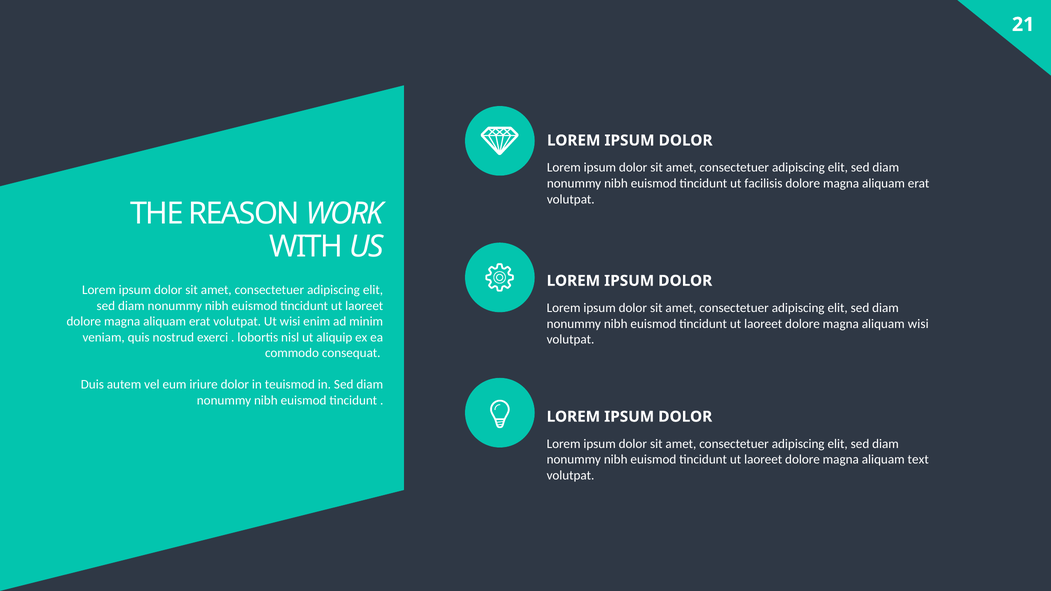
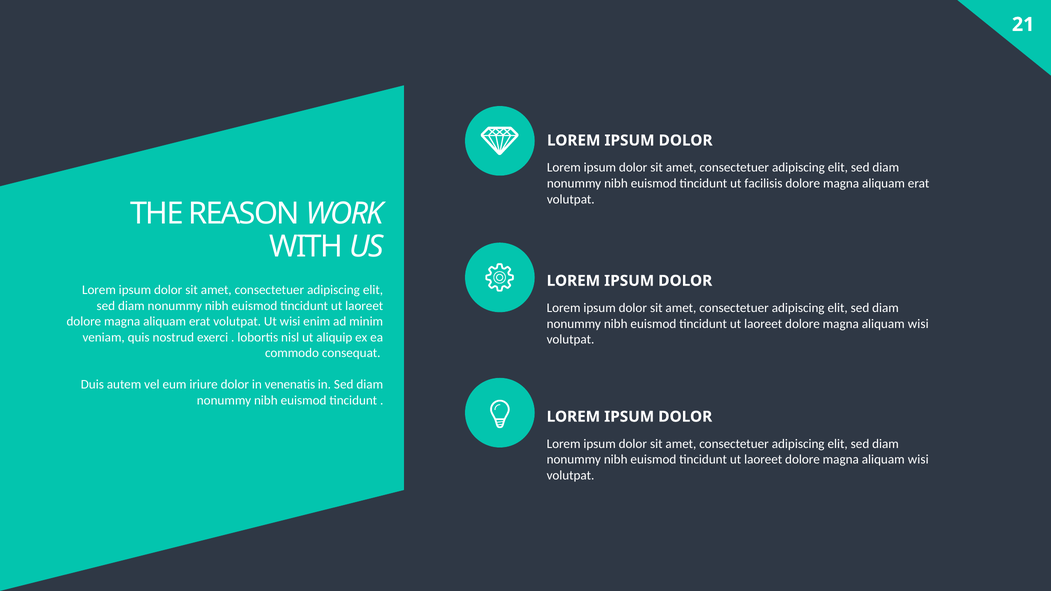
teuismod: teuismod -> venenatis
text at (918, 460): text -> wisi
